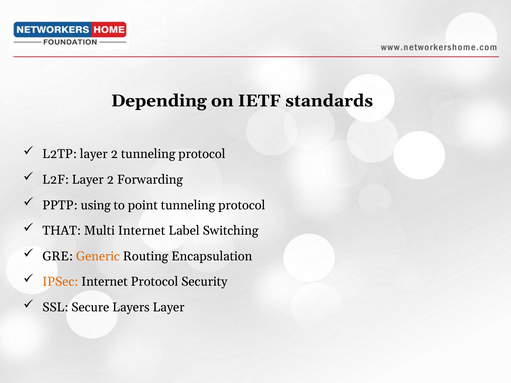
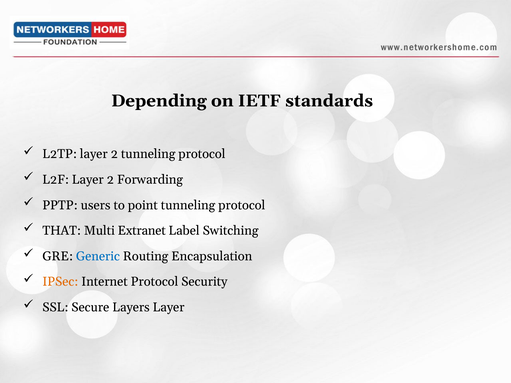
using: using -> users
Multi Internet: Internet -> Extranet
Generic colour: orange -> blue
